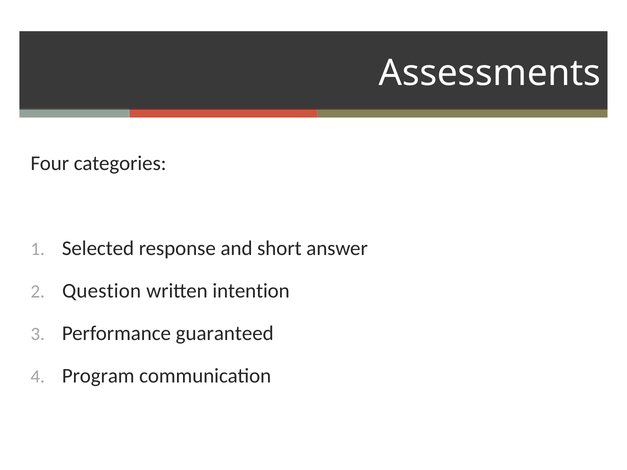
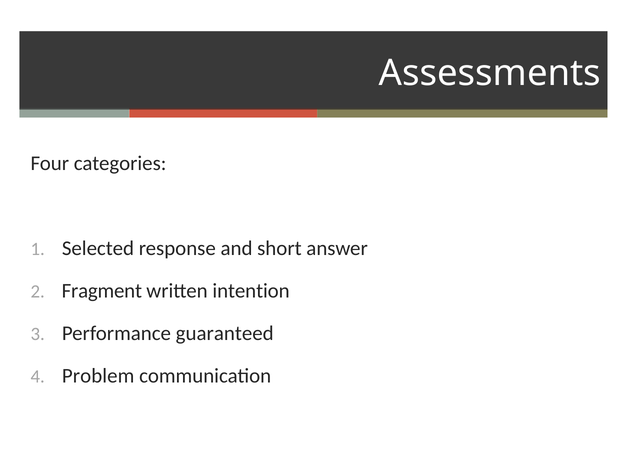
Question: Question -> Fragment
Program: Program -> Problem
